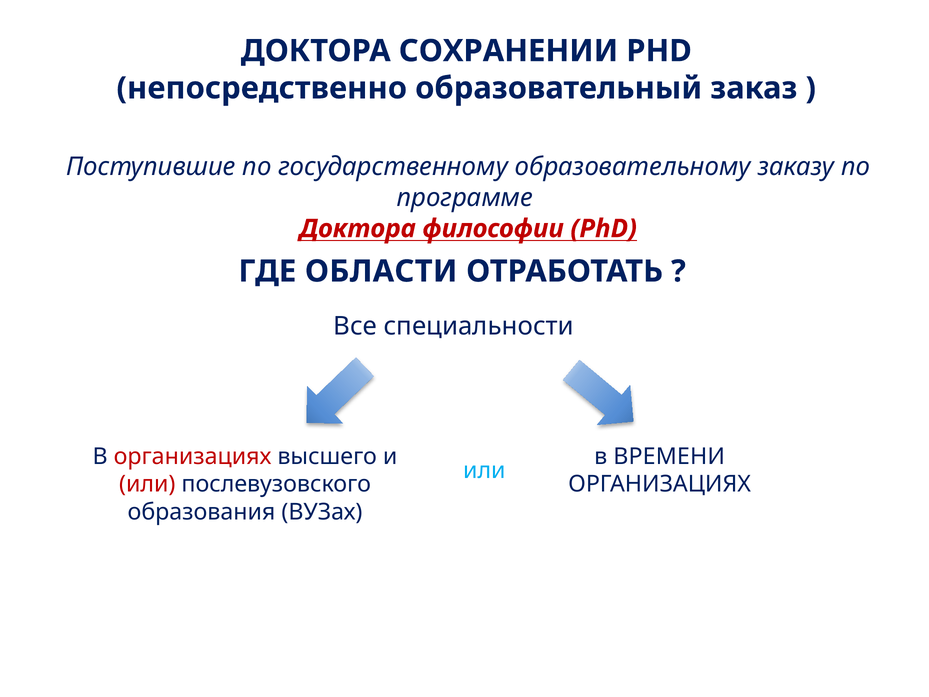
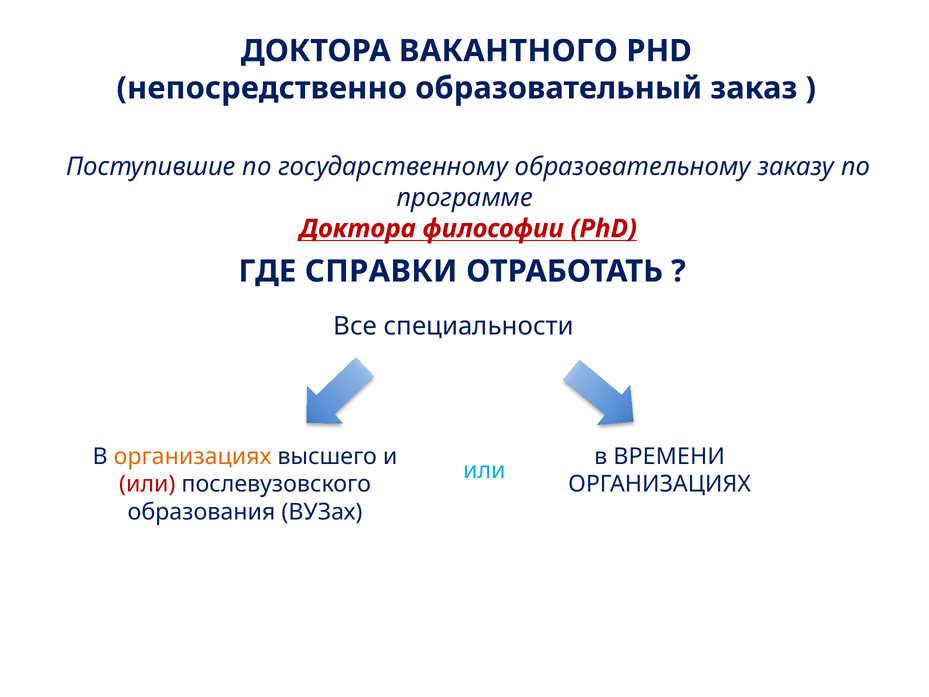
СОХРАНЕНИИ: СОХРАНЕНИИ -> ВАКАНТНОГО
ОБЛАСТИ: ОБЛАСТИ -> СПРАВКИ
организациях at (193, 456) colour: red -> orange
